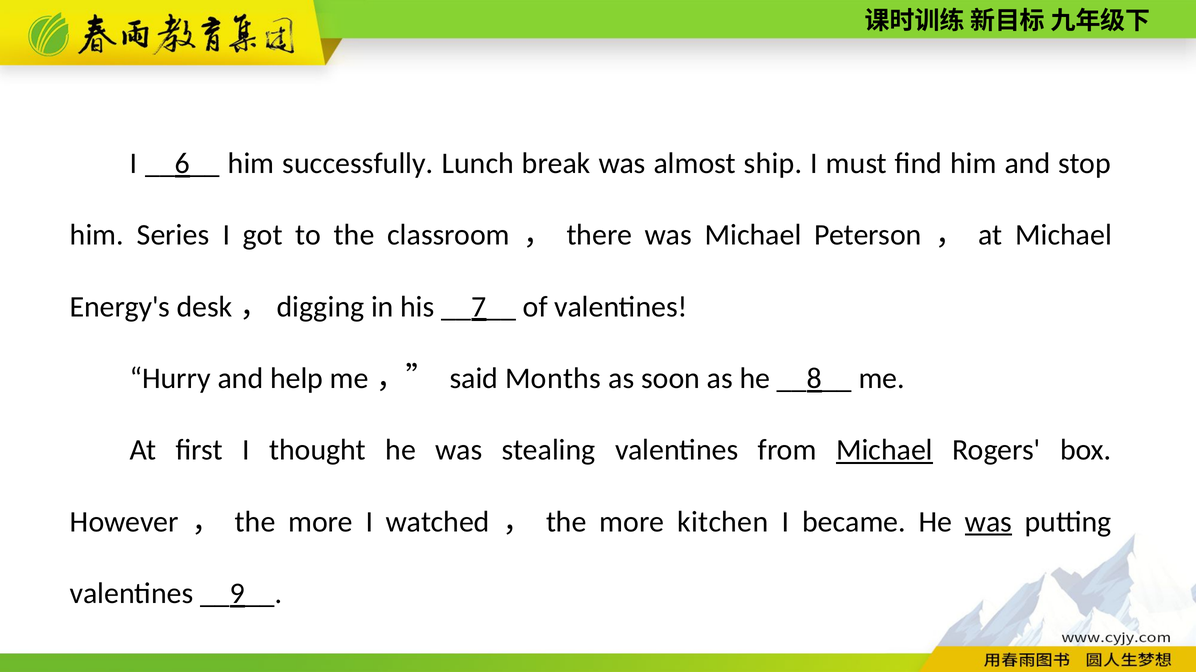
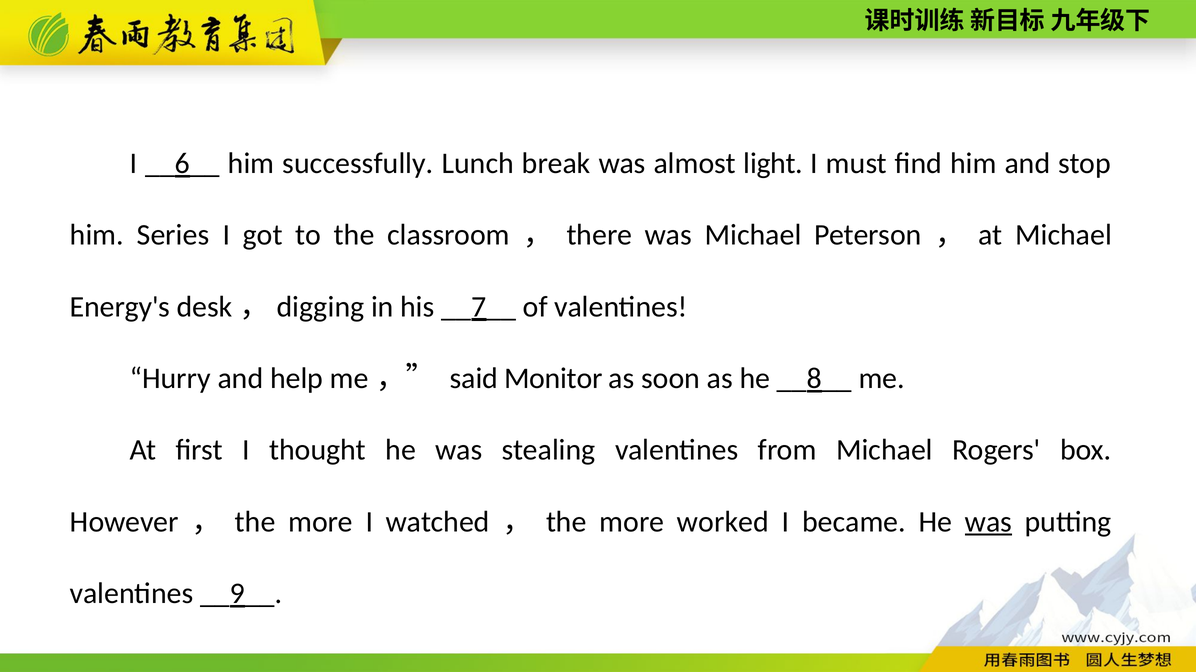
ship: ship -> light
Months: Months -> Monitor
Michael at (884, 451) underline: present -> none
kitchen: kitchen -> worked
